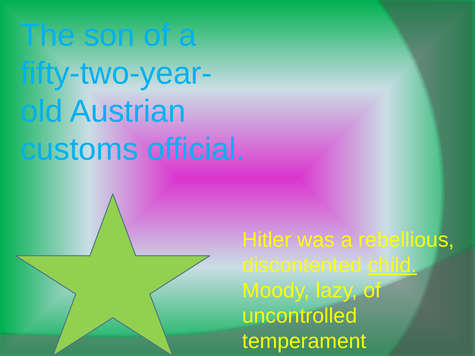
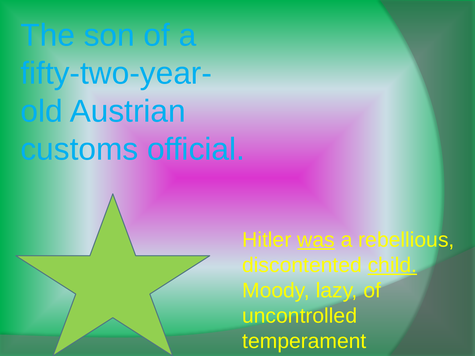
was underline: none -> present
